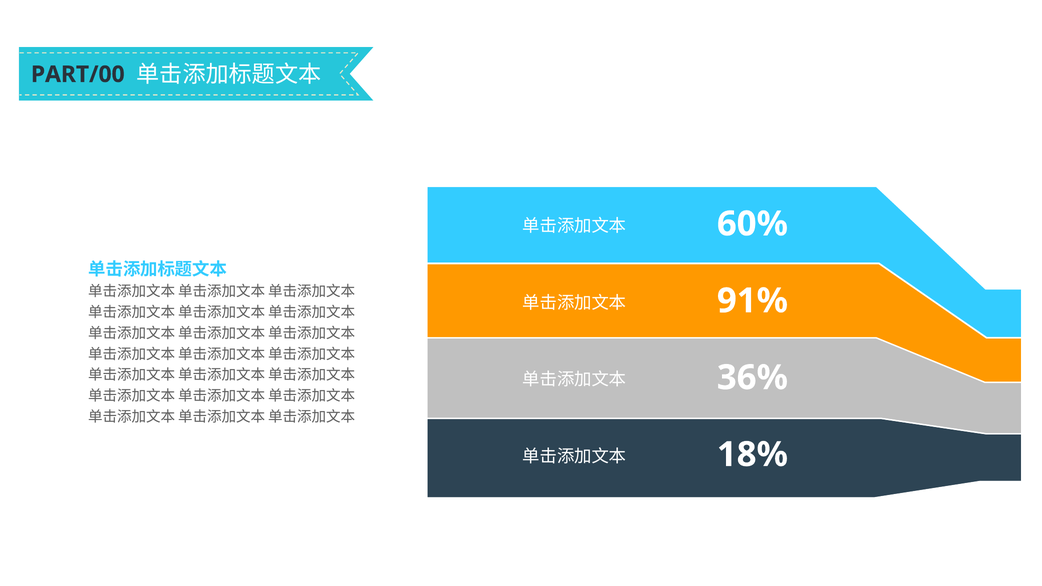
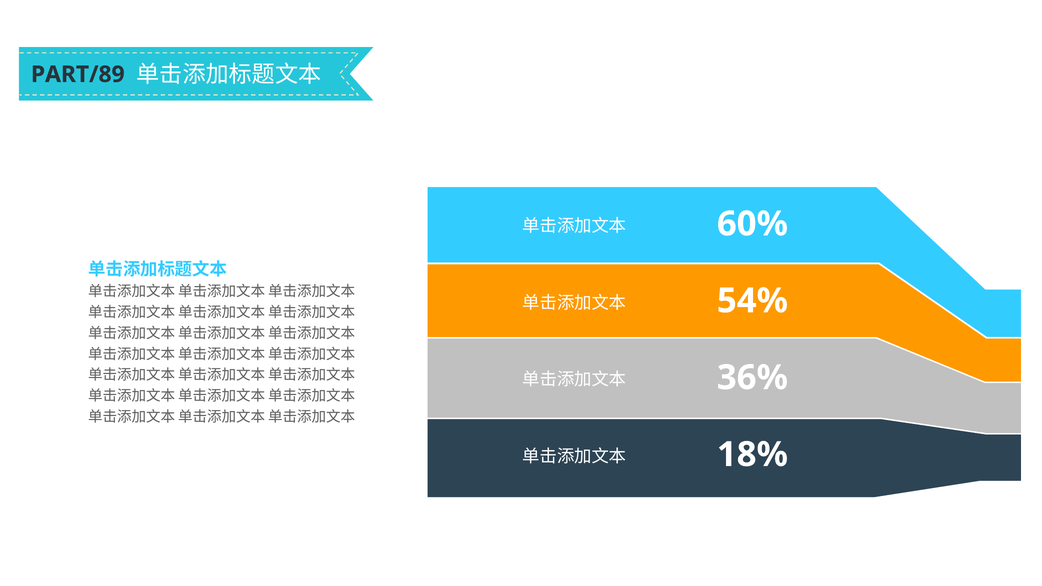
PART/00: PART/00 -> PART/89
91%: 91% -> 54%
